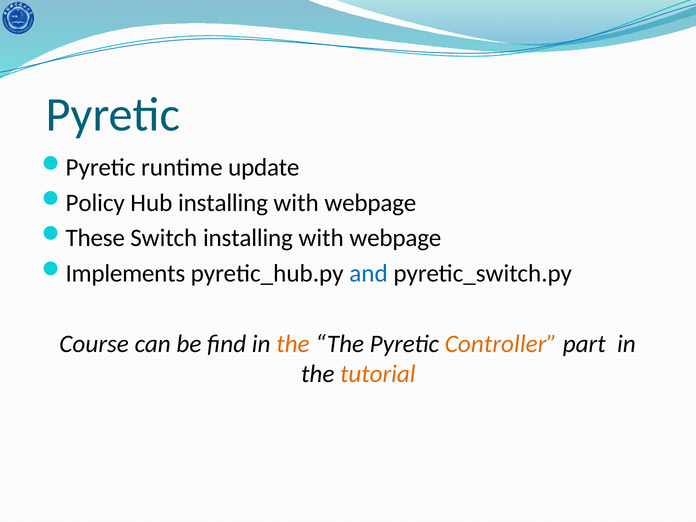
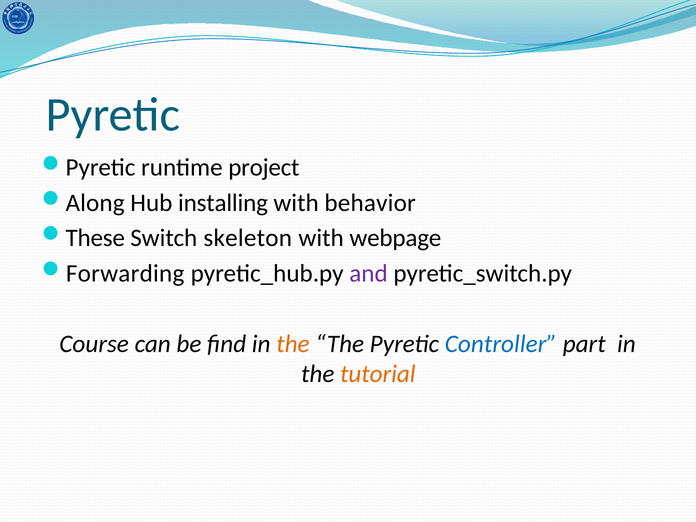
update: update -> project
Policy: Policy -> Along
webpage at (370, 203): webpage -> behavior
Switch installing: installing -> skeleton
Implements: Implements -> Forwarding
and colour: blue -> purple
Controller colour: orange -> blue
